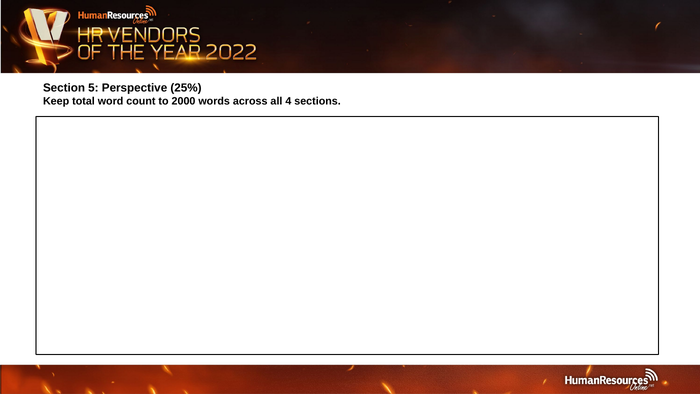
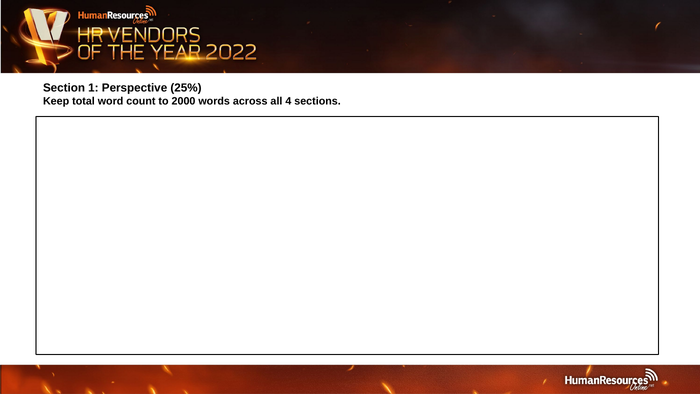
5: 5 -> 1
